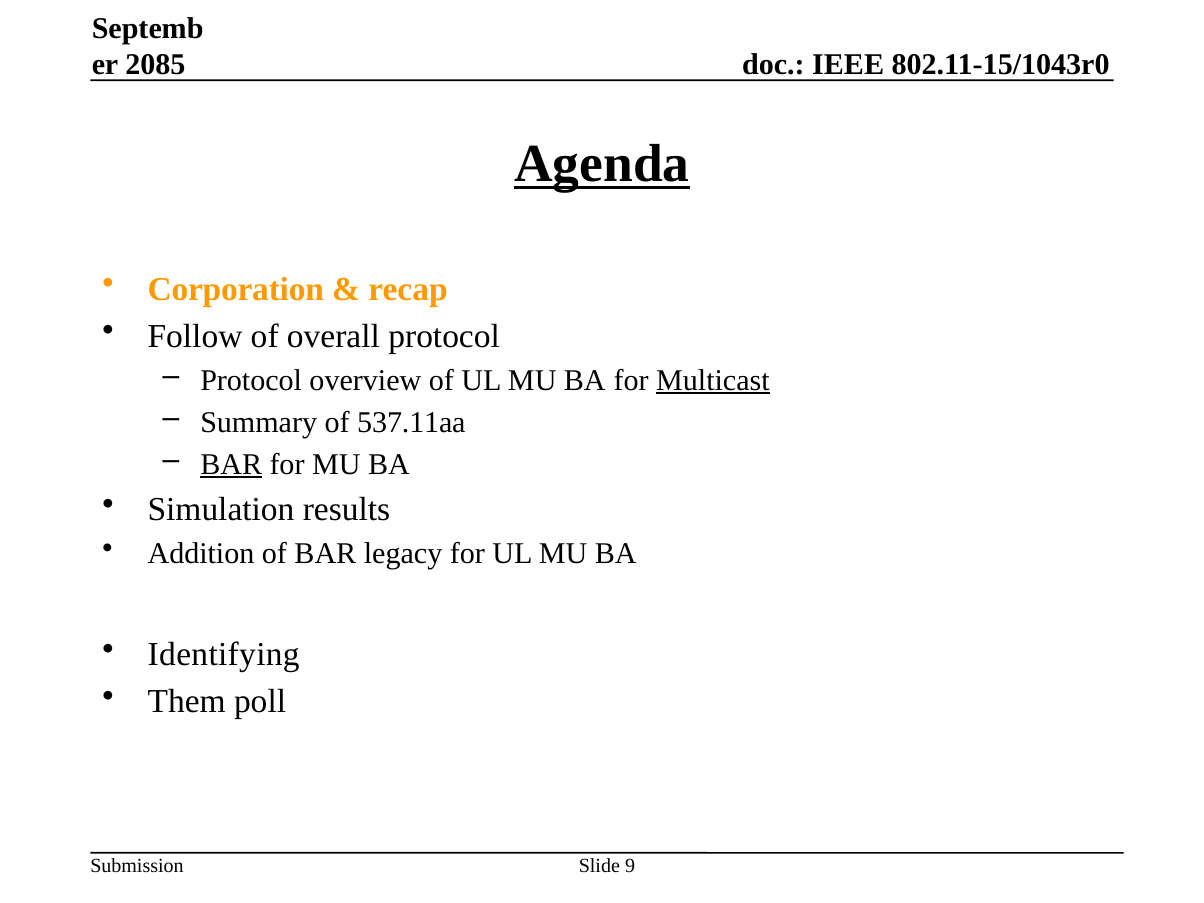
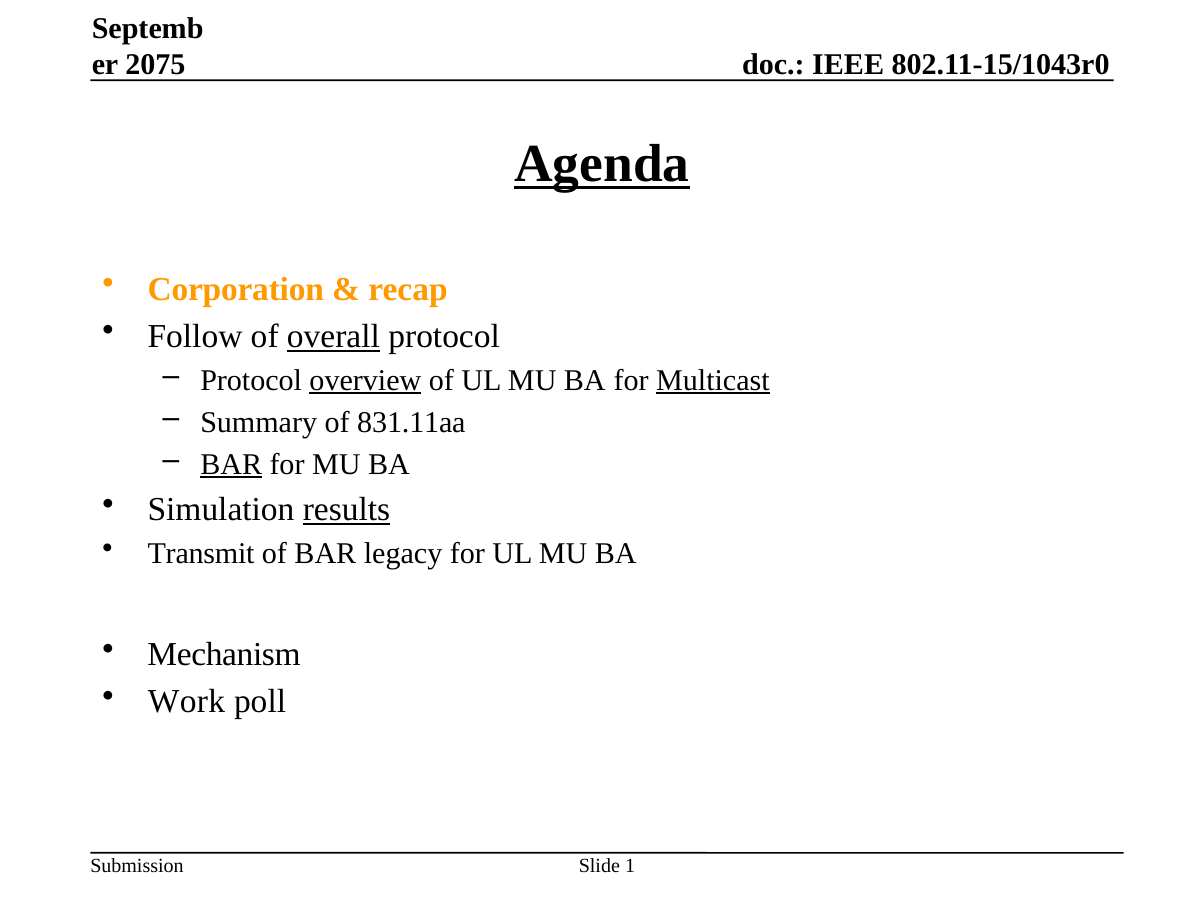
2085: 2085 -> 2075
overall underline: none -> present
overview underline: none -> present
537.11aa: 537.11aa -> 831.11aa
results underline: none -> present
Addition: Addition -> Transmit
Identifying: Identifying -> Mechanism
Them: Them -> Work
9: 9 -> 1
